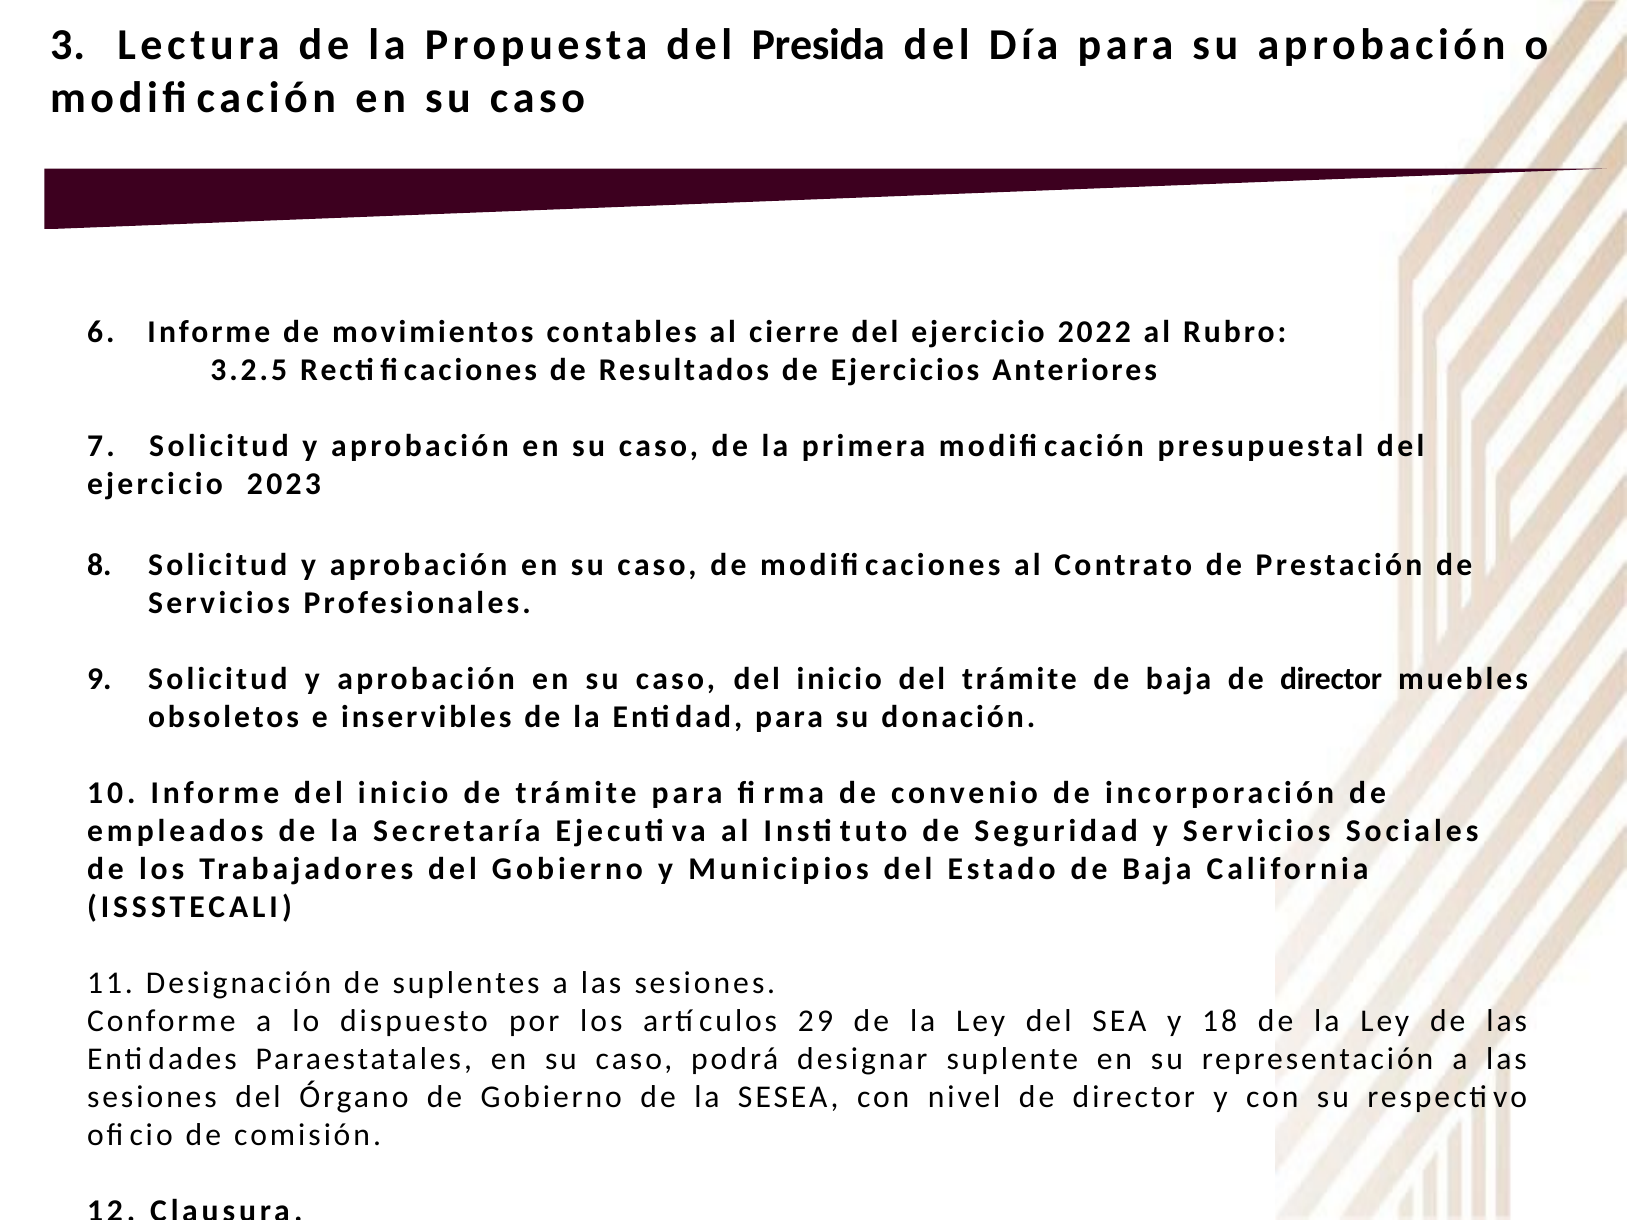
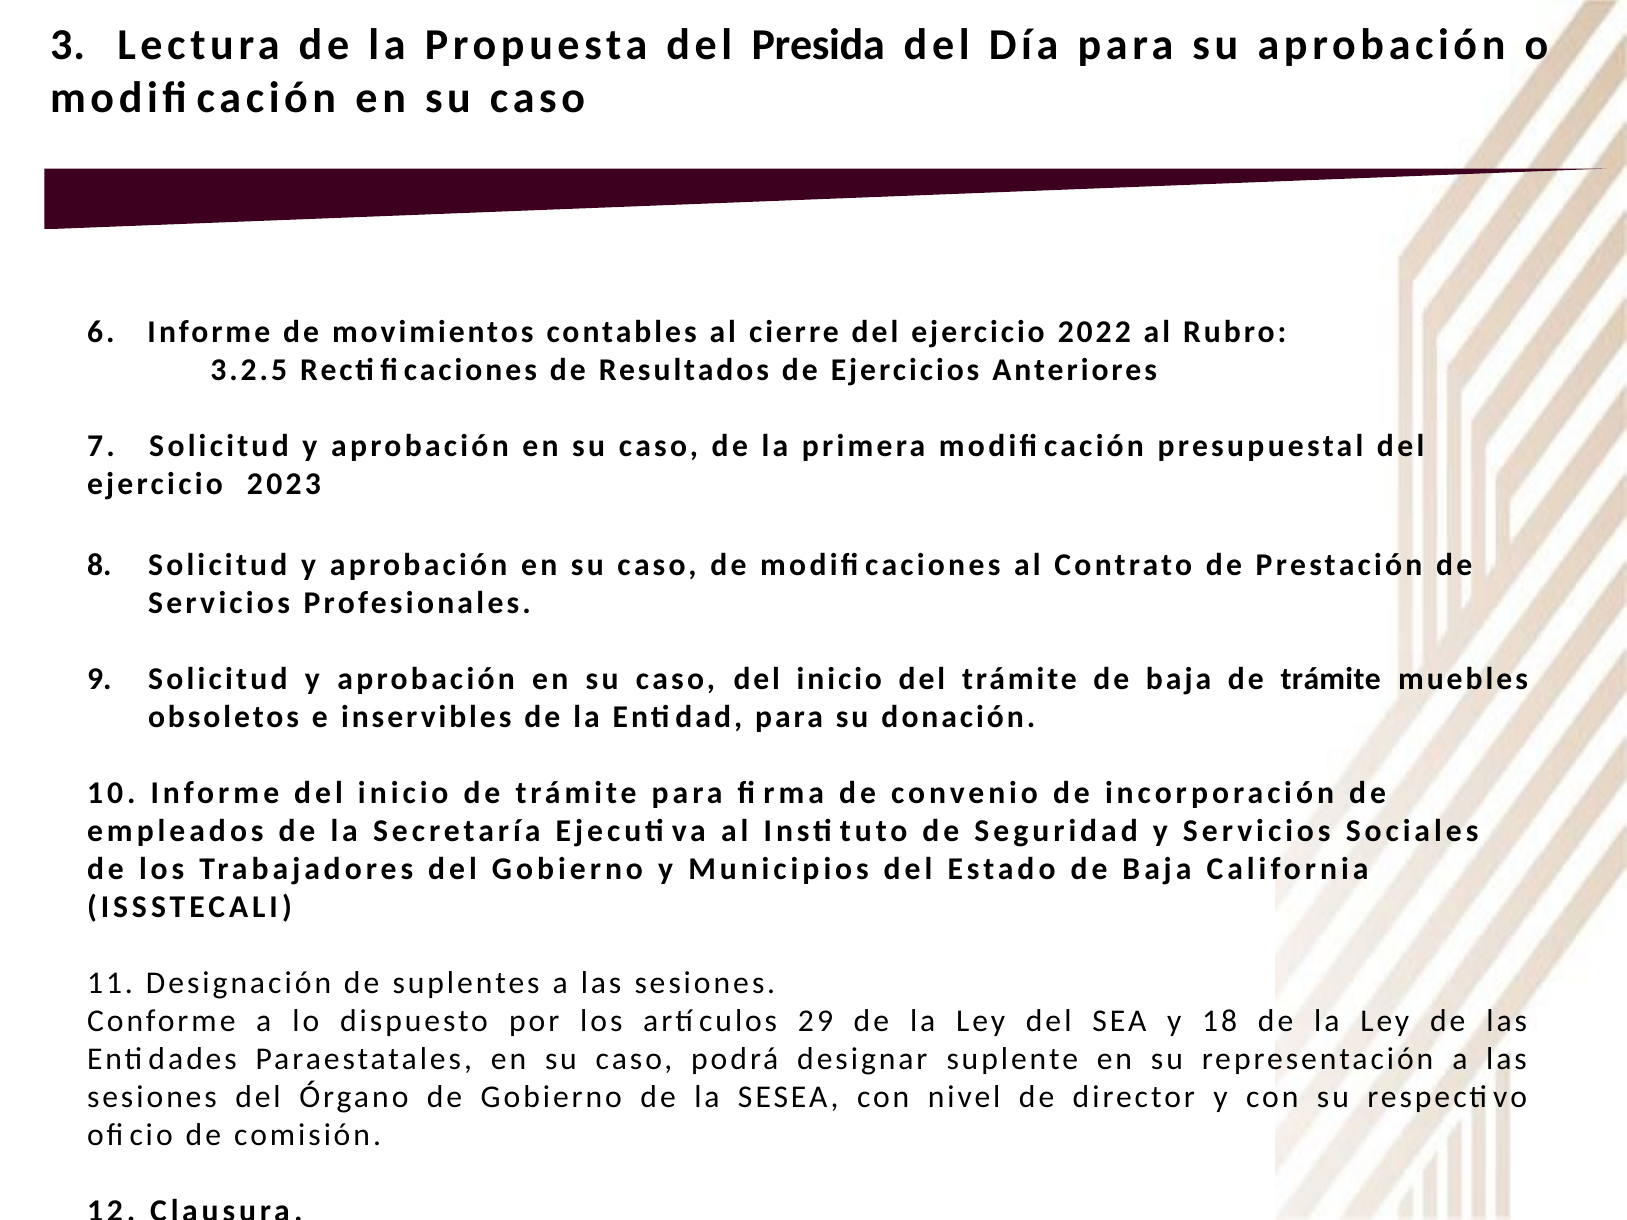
baja de director: director -> trámite
